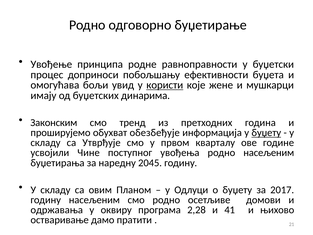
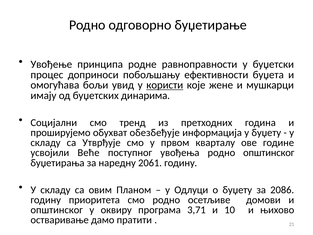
Законским: Законским -> Социјални
буџету at (266, 133) underline: present -> none
Чине: Чине -> Веће
родно насељеним: насељеним -> општинског
2045: 2045 -> 2061
2017: 2017 -> 2086
годину насељеним: насељеним -> приоритета
одржавања at (57, 210): одржавања -> општинског
2,28: 2,28 -> 3,71
41: 41 -> 10
